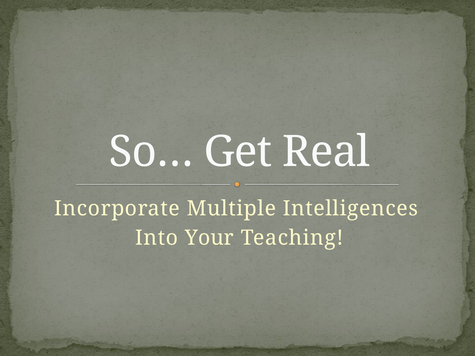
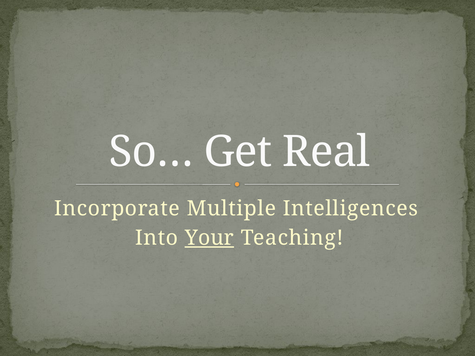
Your underline: none -> present
